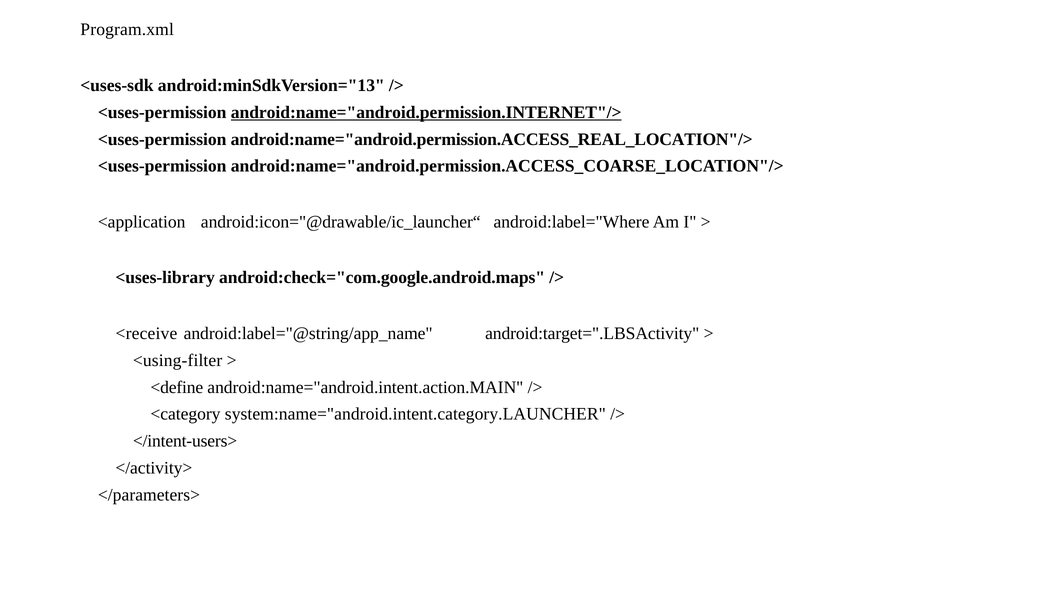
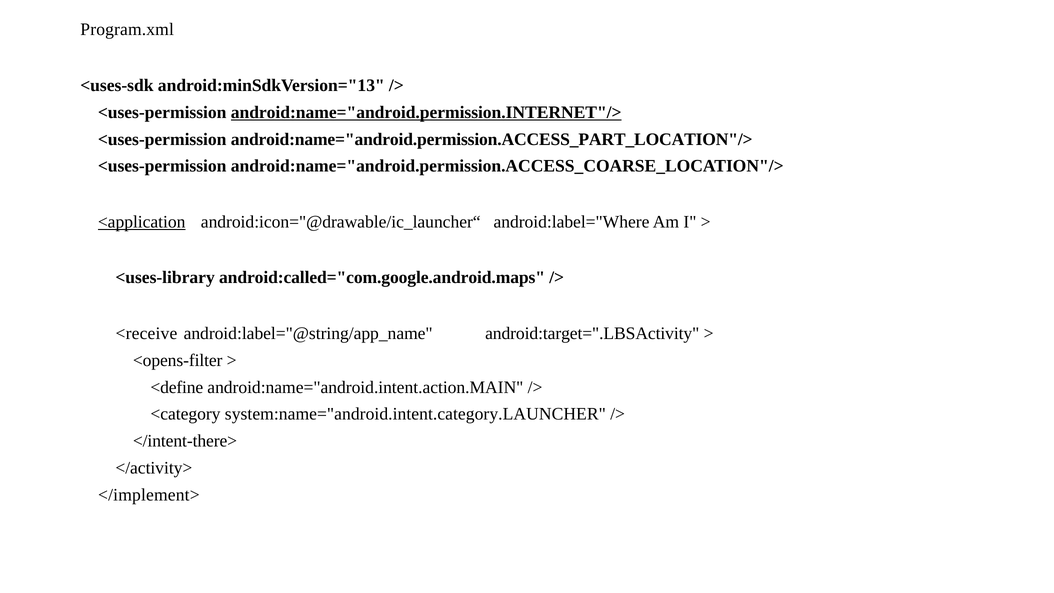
android:name="android.permission.ACCESS_REAL_LOCATION"/>: android:name="android.permission.ACCESS_REAL_LOCATION"/> -> android:name="android.permission.ACCESS_PART_LOCATION"/>
<application underline: none -> present
android:check="com.google.android.maps: android:check="com.google.android.maps -> android:called="com.google.android.maps
<using-filter: <using-filter -> <opens-filter
</intent-users>: </intent-users> -> </intent-there>
</parameters>: </parameters> -> </implement>
